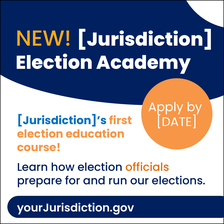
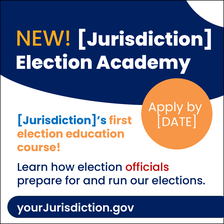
officials colour: orange -> red
